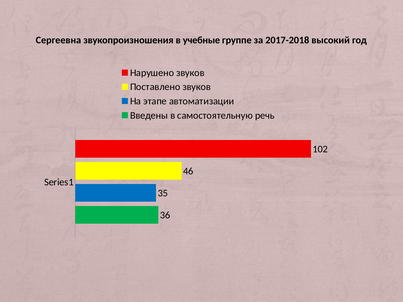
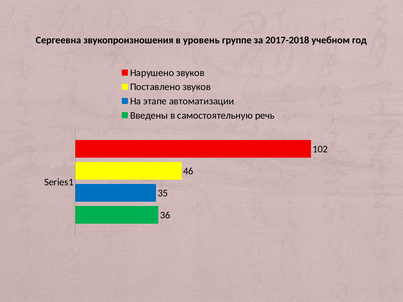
учебные: учебные -> уровень
высокий: высокий -> учебном
